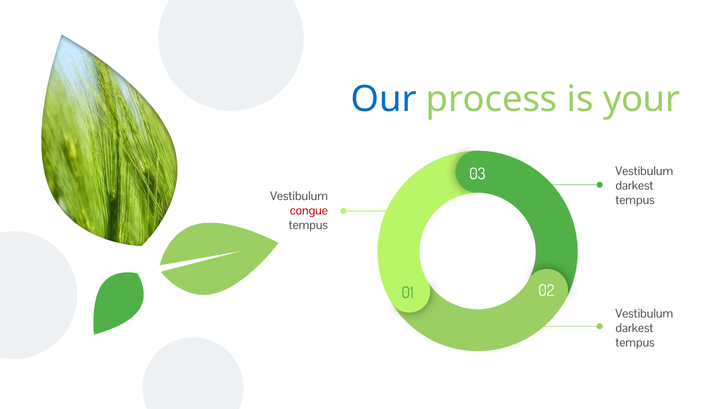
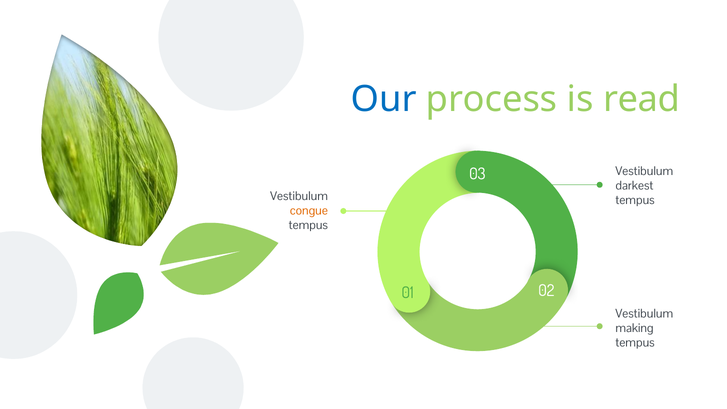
your: your -> read
congue colour: red -> orange
darkest at (634, 328): darkest -> making
